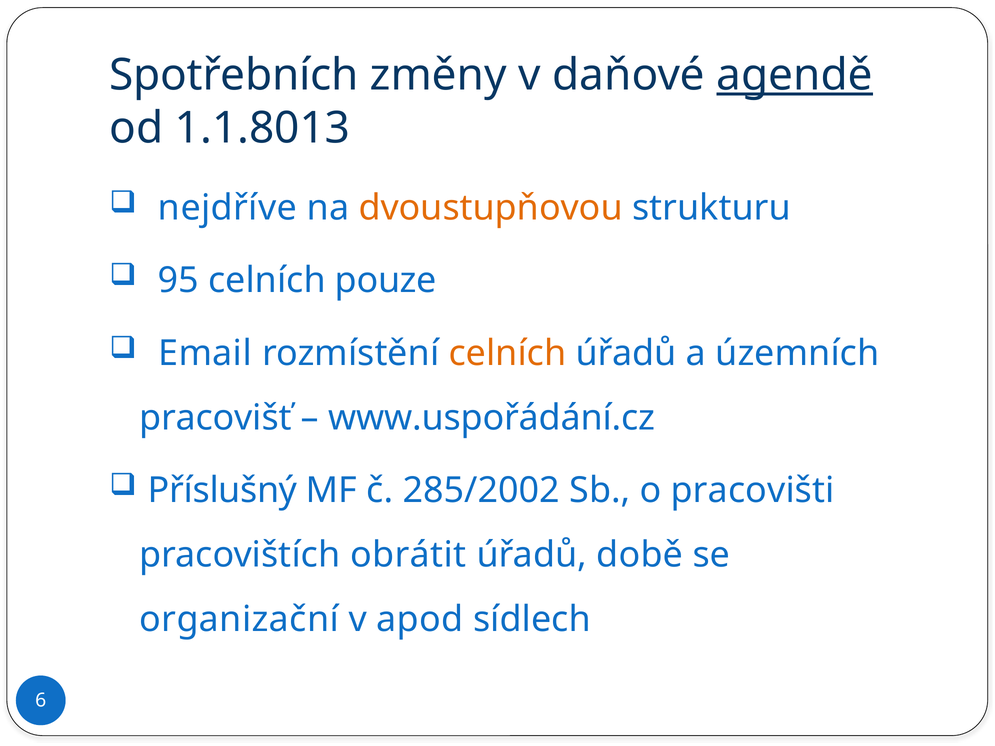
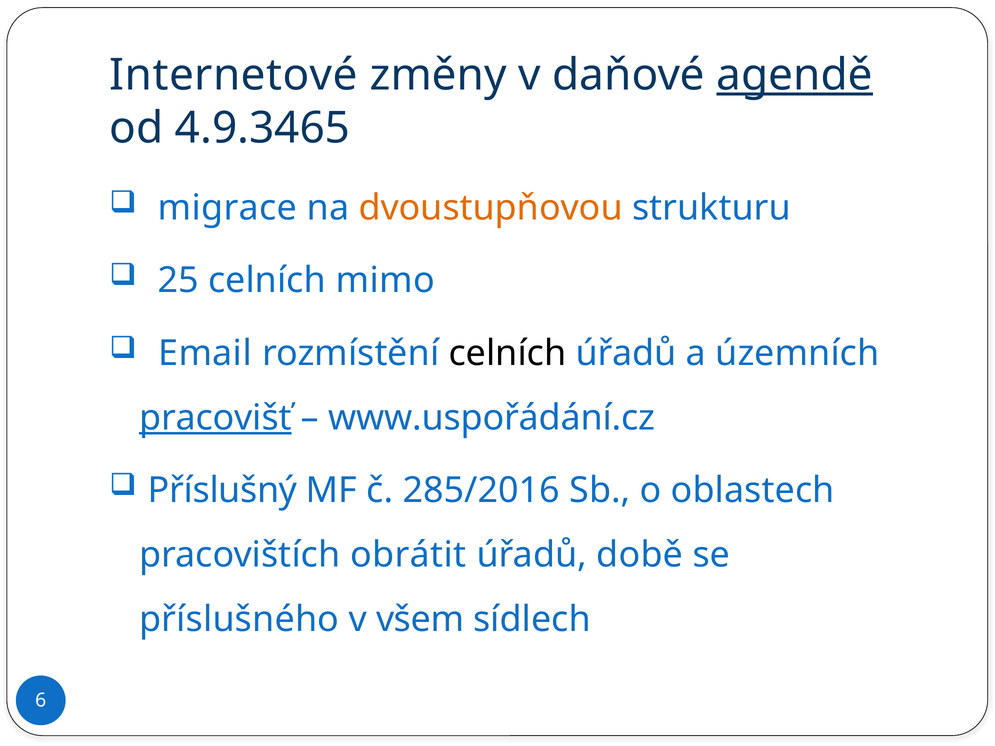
Spotřebních: Spotřebních -> Internetové
1.1.8013: 1.1.8013 -> 4.9.3465
nejdříve: nejdříve -> migrace
95: 95 -> 25
pouze: pouze -> mimo
celních at (507, 353) colour: orange -> black
pracovišť underline: none -> present
285/2002: 285/2002 -> 285/2016
pracovišti: pracovišti -> oblastech
organizační: organizační -> příslušného
apod: apod -> všem
